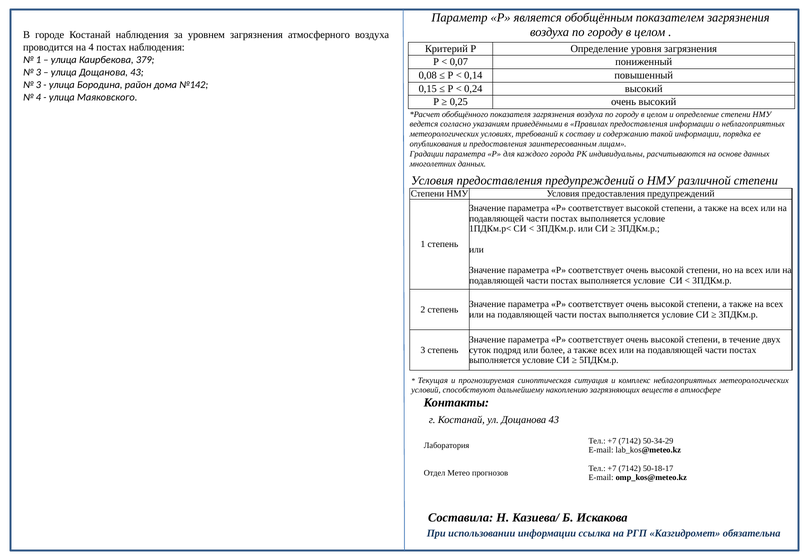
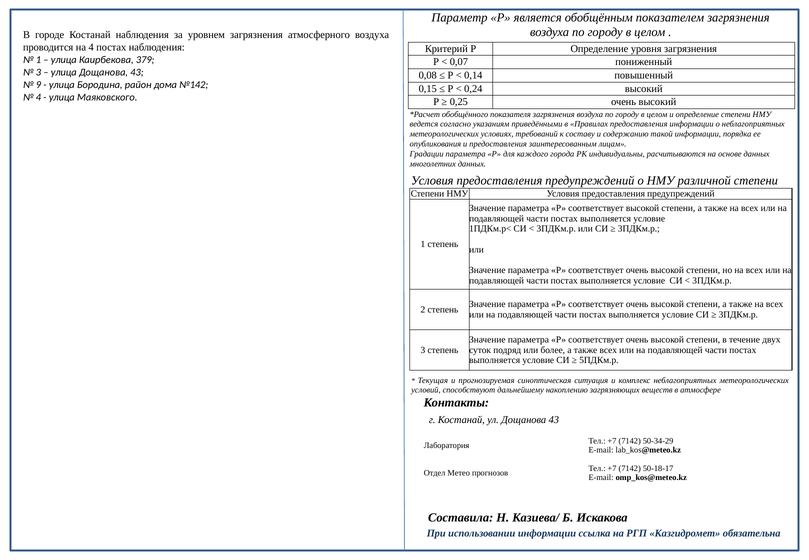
3 at (38, 85): 3 -> 9
